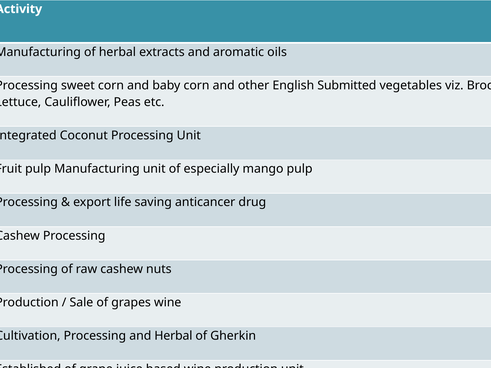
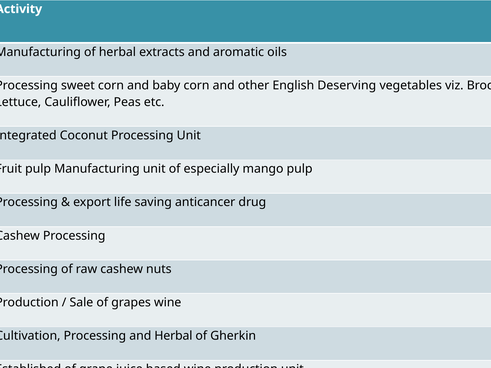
Submitted: Submitted -> Deserving
